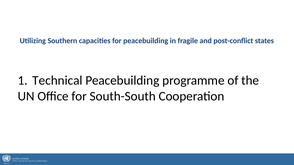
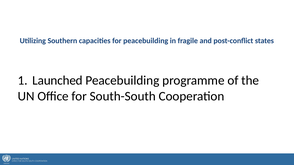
Technical: Technical -> Launched
